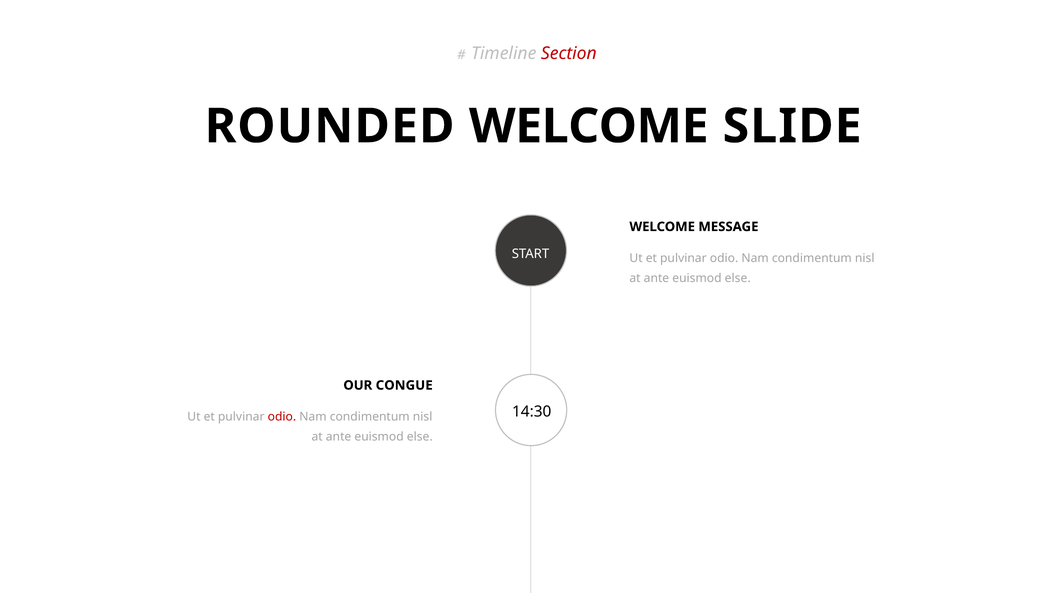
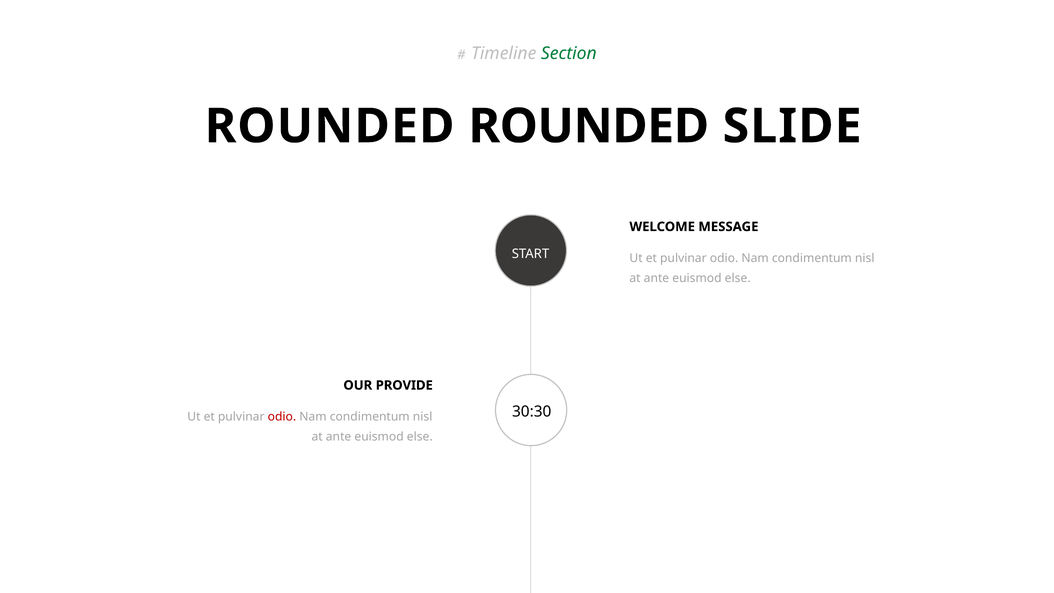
Section colour: red -> green
ROUNDED WELCOME: WELCOME -> ROUNDED
CONGUE: CONGUE -> PROVIDE
14:30: 14:30 -> 30:30
